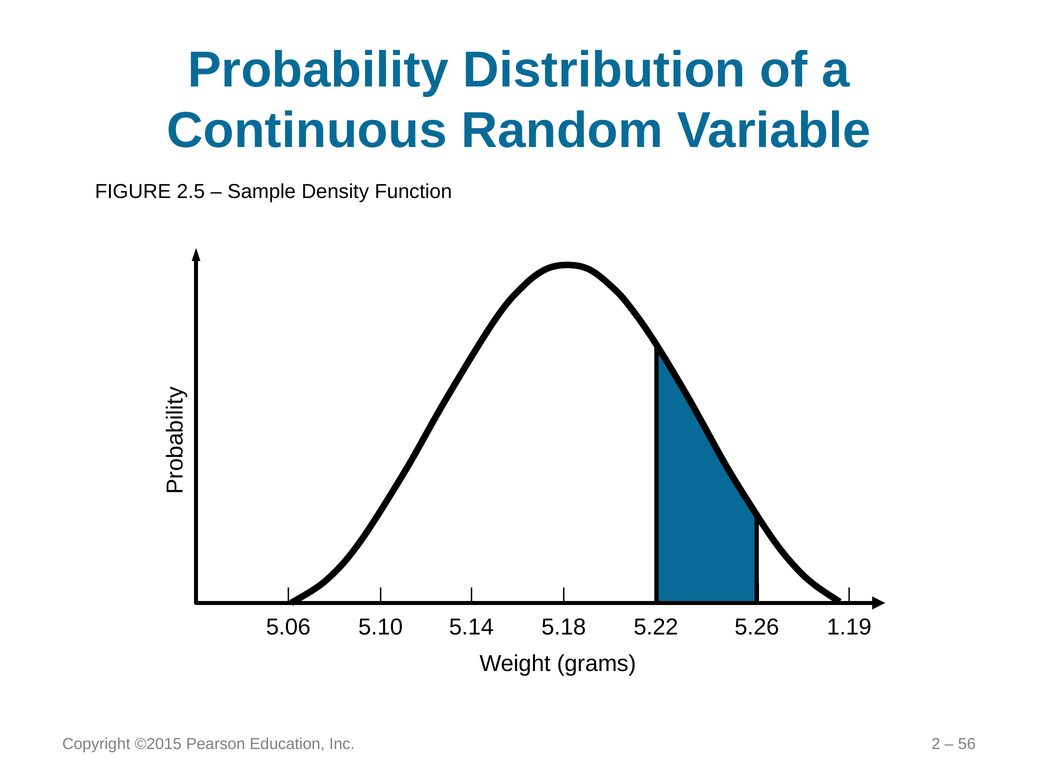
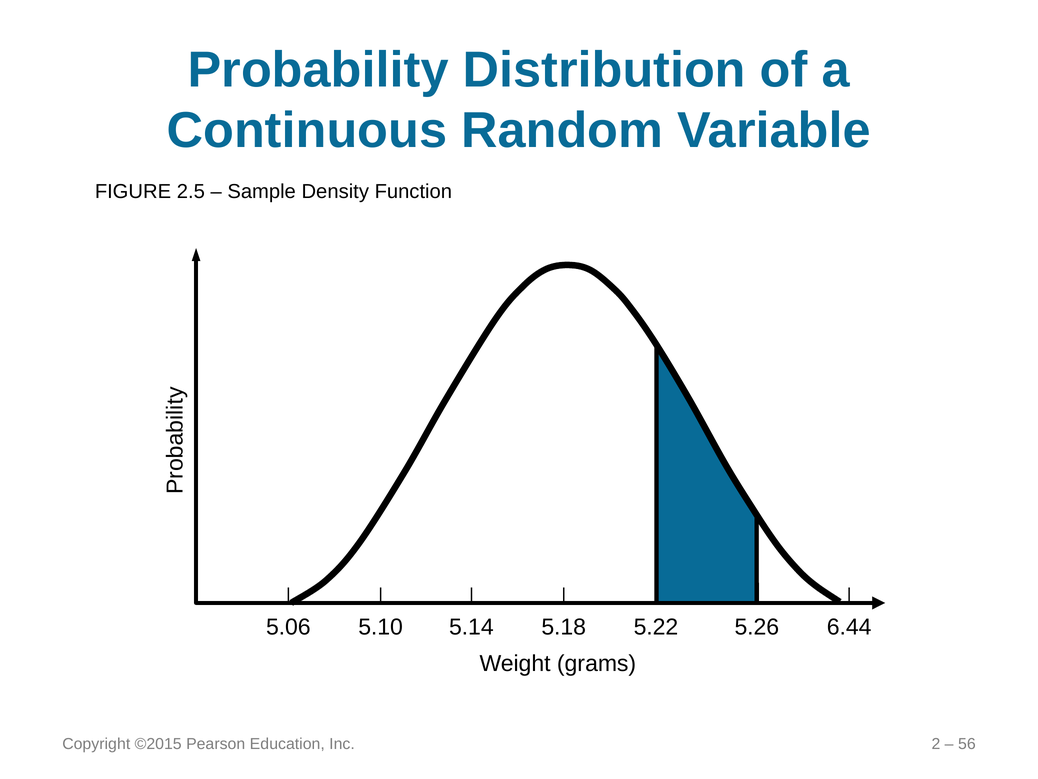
1.19: 1.19 -> 6.44
